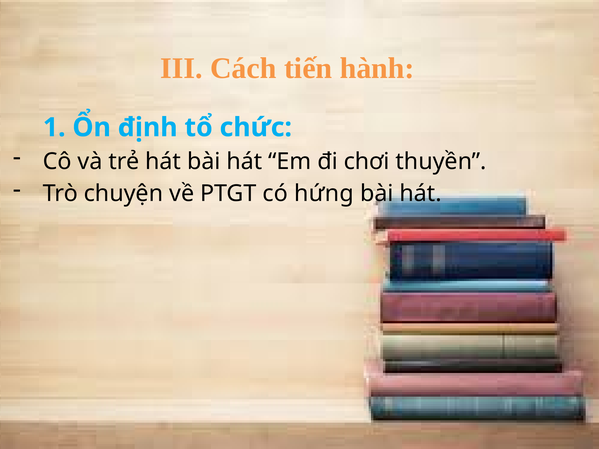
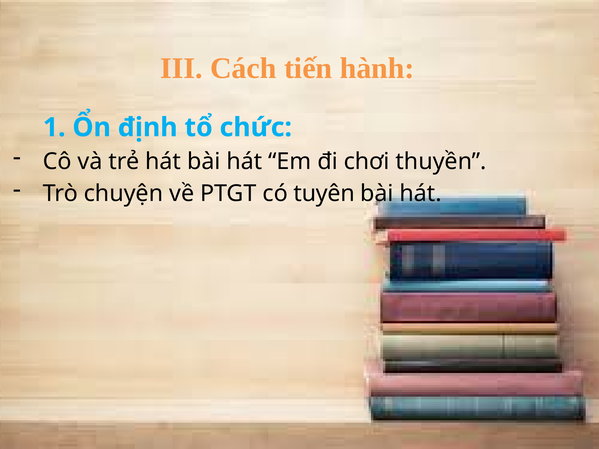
hứng: hứng -> tuyên
